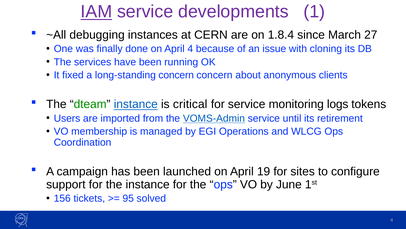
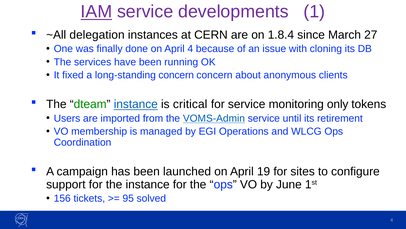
debugging: debugging -> delegation
logs: logs -> only
